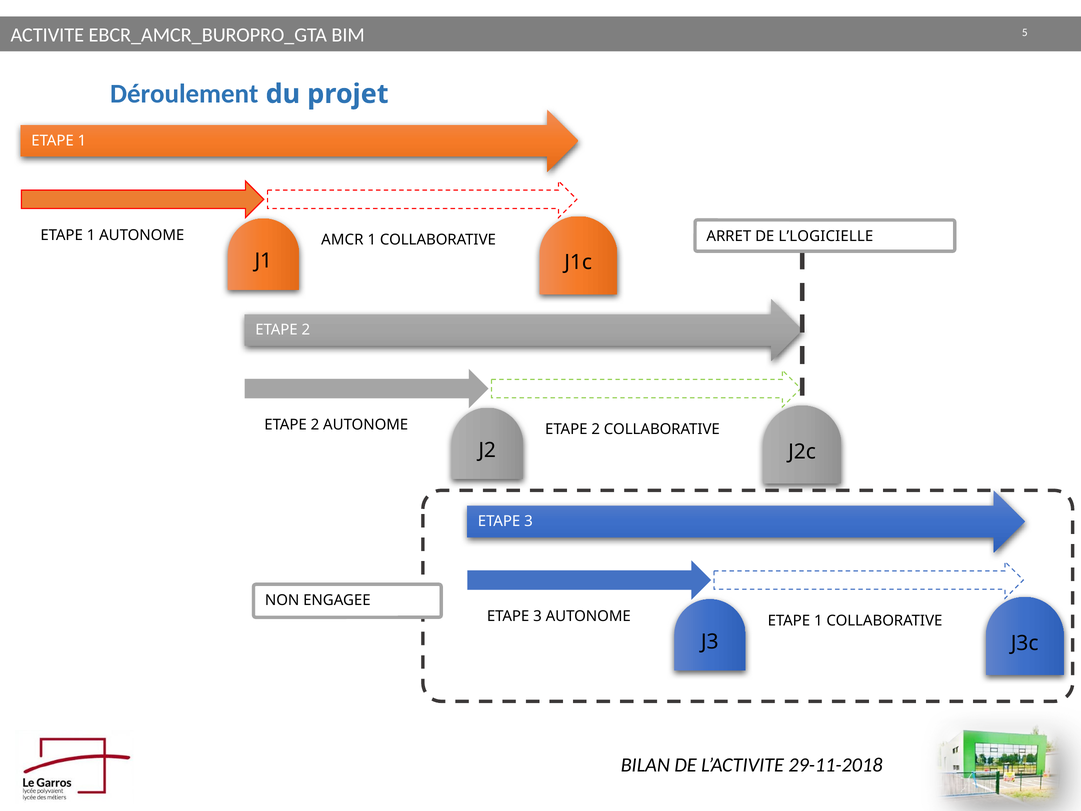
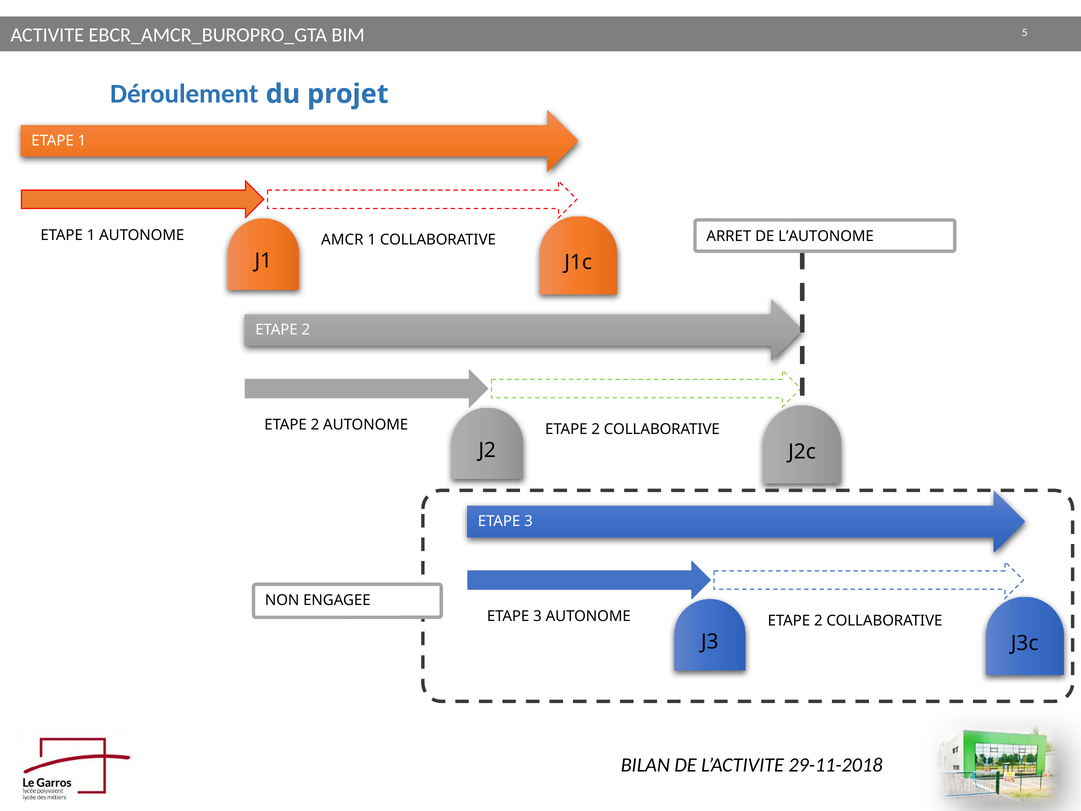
L’LOGICIELLE: L’LOGICIELLE -> L’AUTONOME
1 at (818, 620): 1 -> 2
